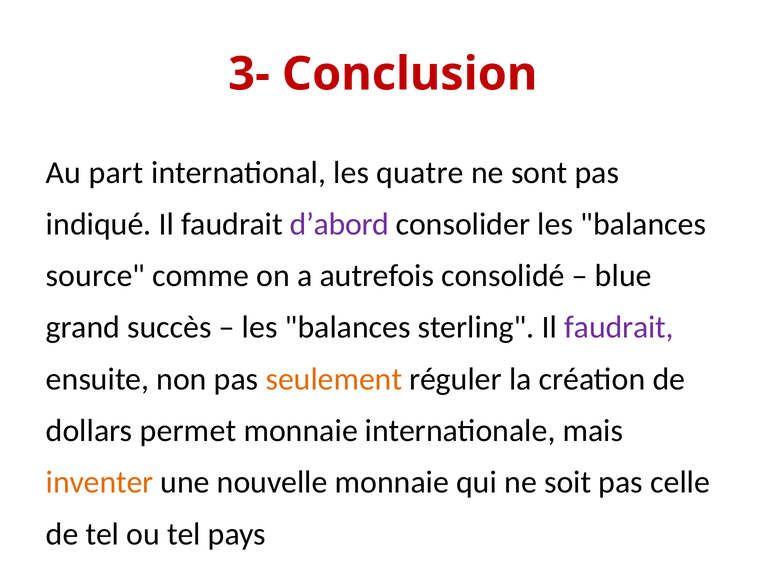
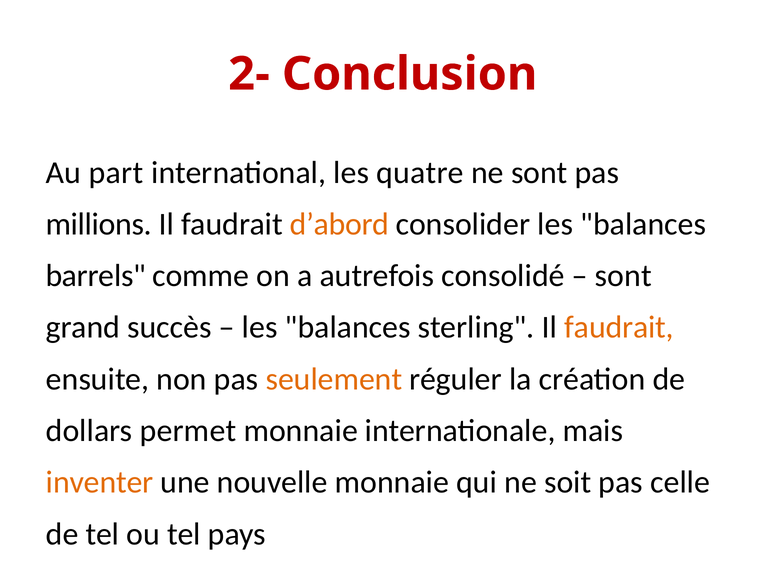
3-: 3- -> 2-
indiqué: indiqué -> millions
d’abord colour: purple -> orange
source: source -> barrels
blue at (623, 276): blue -> sont
faudrait at (619, 328) colour: purple -> orange
